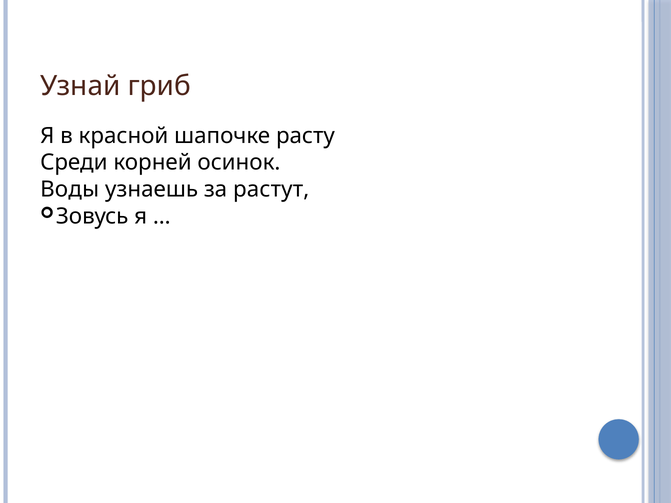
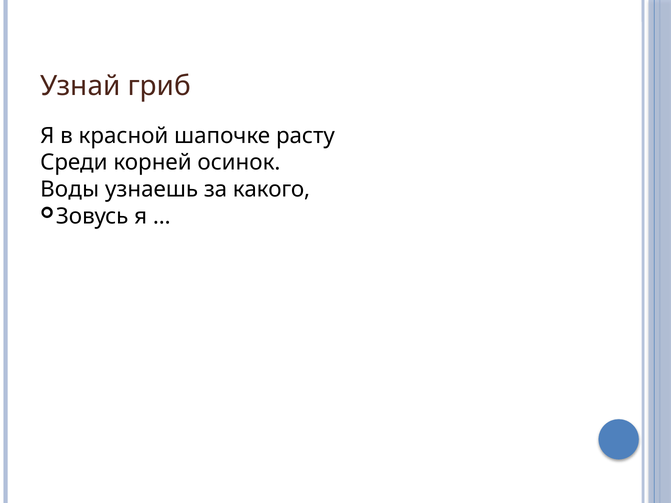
растут: растут -> какого
